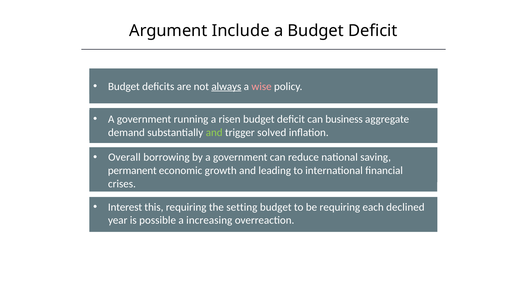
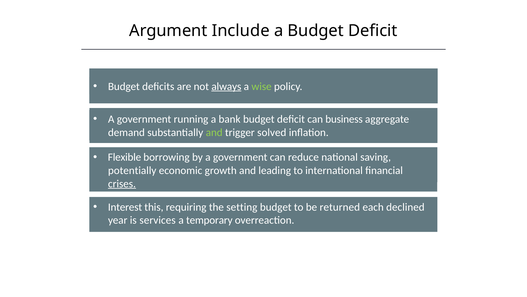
wise colour: pink -> light green
risen: risen -> bank
Overall: Overall -> Flexible
permanent: permanent -> potentially
crises underline: none -> present
be requiring: requiring -> returned
possible: possible -> services
increasing: increasing -> temporary
